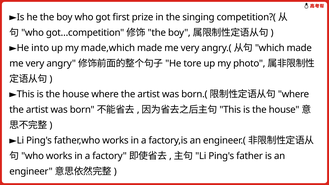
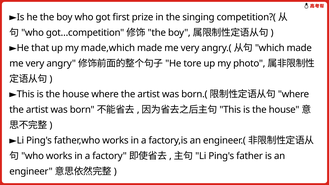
into: into -> that
